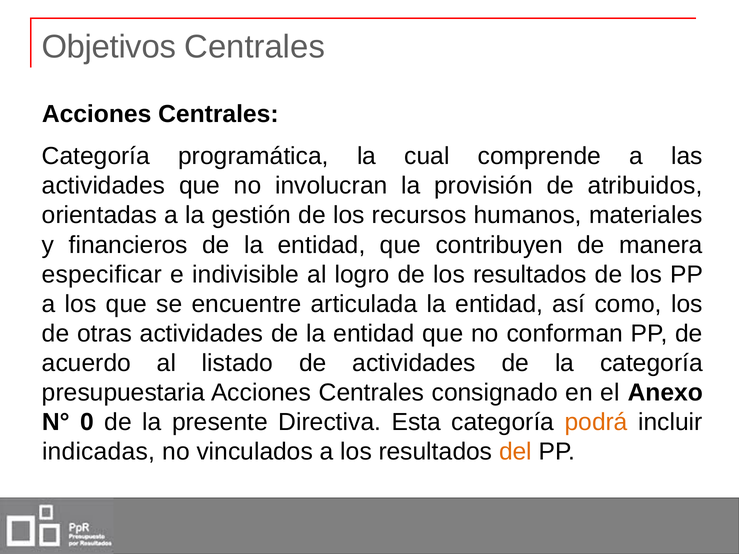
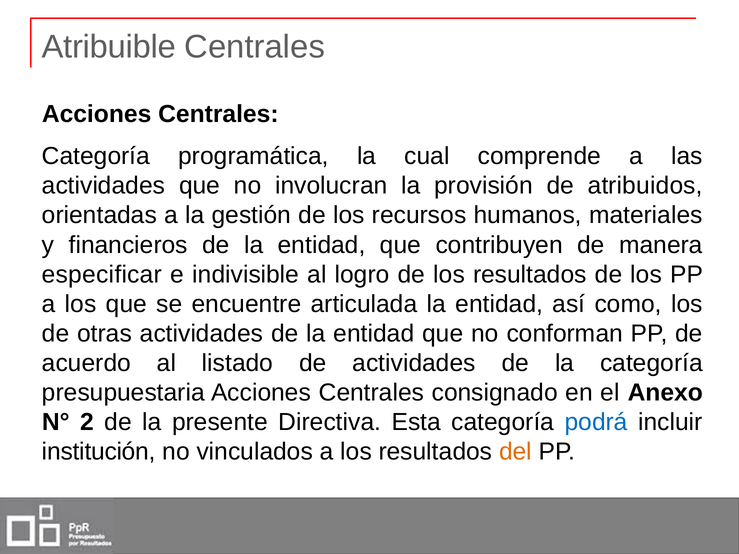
Objetivos: Objetivos -> Atribuible
0: 0 -> 2
podrá colour: orange -> blue
indicadas: indicadas -> institución
